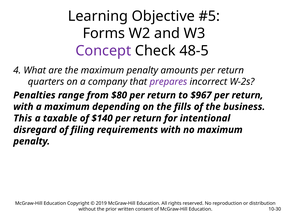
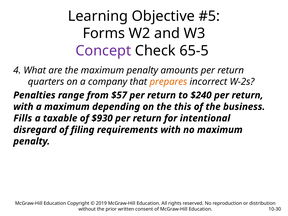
48-5: 48-5 -> 65-5
prepares colour: purple -> orange
$80: $80 -> $57
$967: $967 -> $240
fills: fills -> this
This: This -> Fills
$140: $140 -> $930
